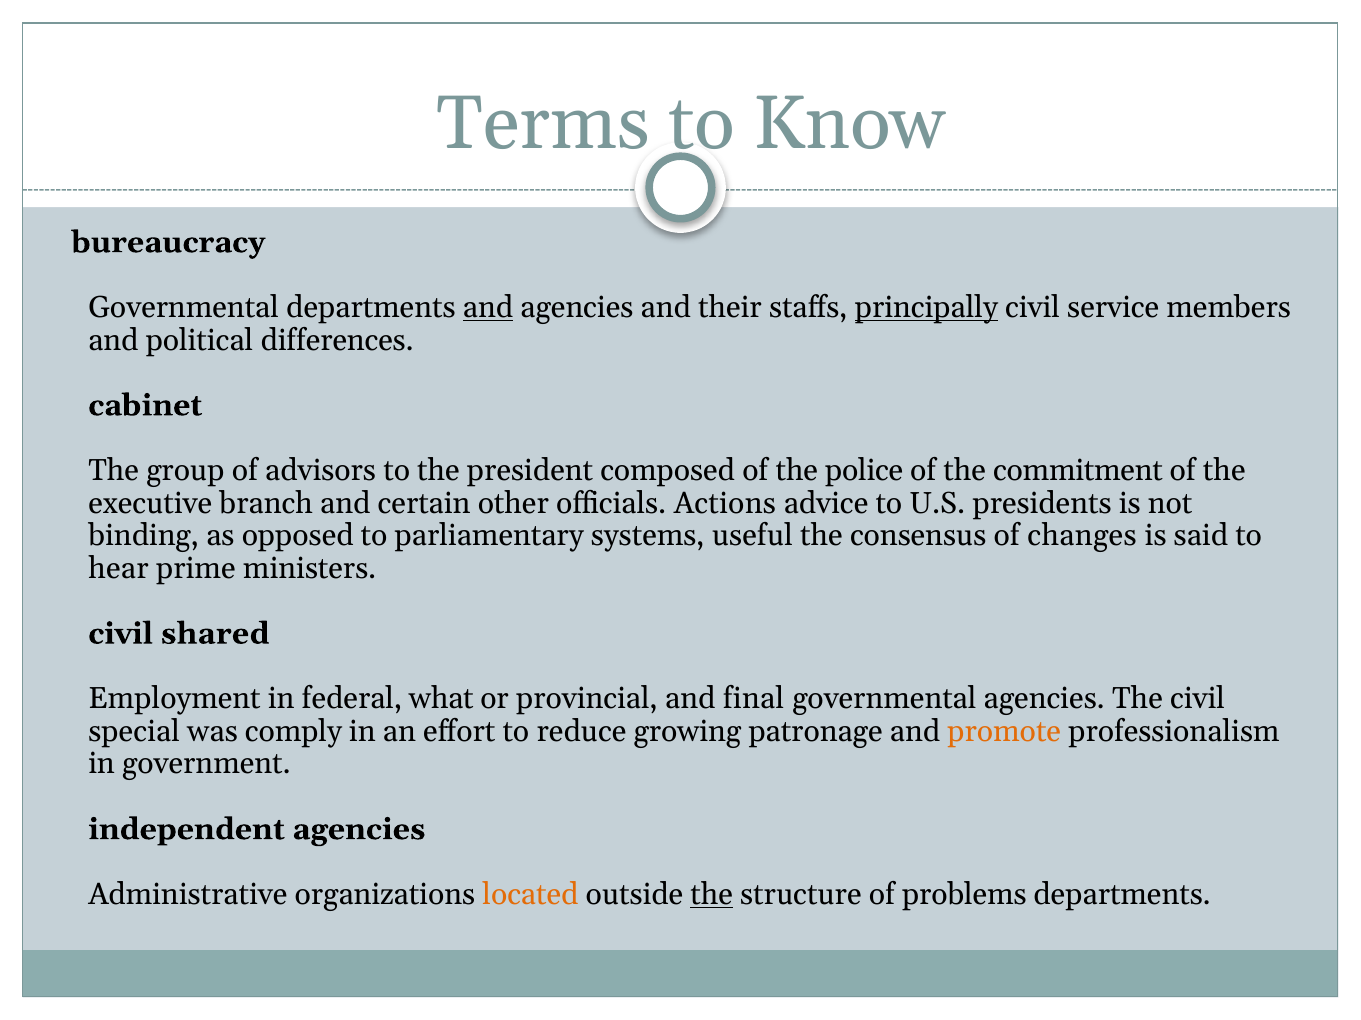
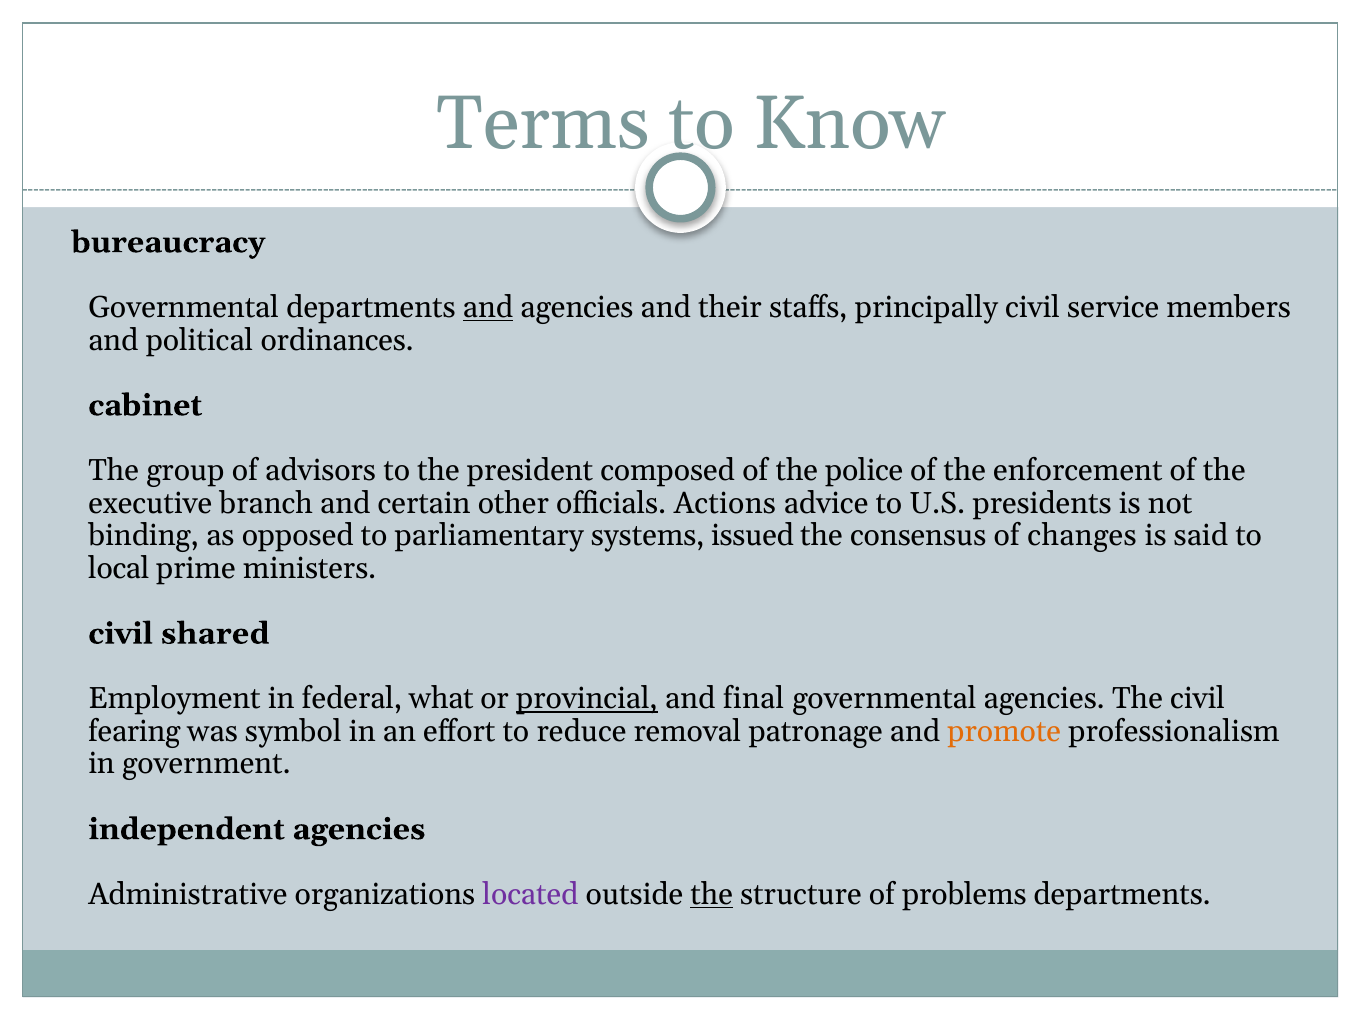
principally underline: present -> none
differences: differences -> ordinances
commitment: commitment -> enforcement
useful: useful -> issued
hear: hear -> local
provincial underline: none -> present
special: special -> fearing
comply: comply -> symbol
growing: growing -> removal
located colour: orange -> purple
